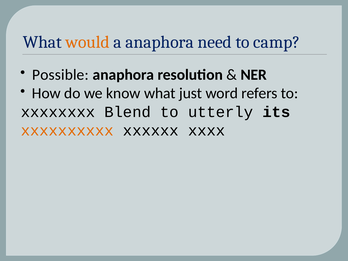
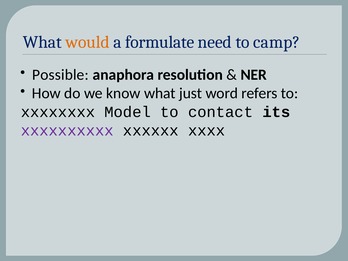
a anaphora: anaphora -> formulate
Blend: Blend -> Model
utterly: utterly -> contact
xxxxxxxxxx colour: orange -> purple
